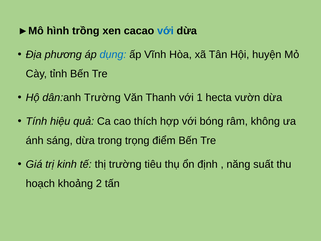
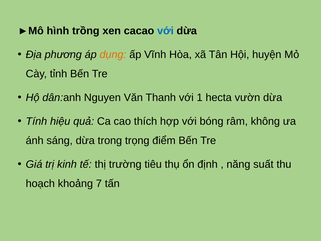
dụng colour: blue -> orange
dân:anh Trường: Trường -> Nguyen
2: 2 -> 7
